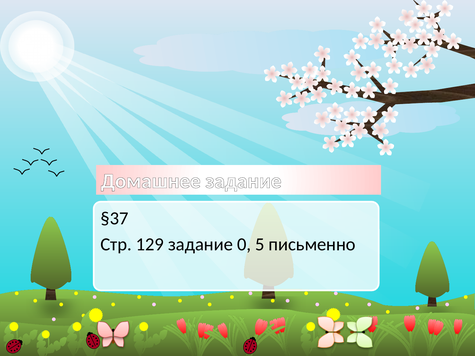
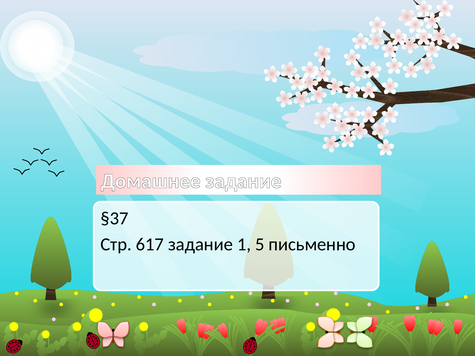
129: 129 -> 617
0: 0 -> 1
